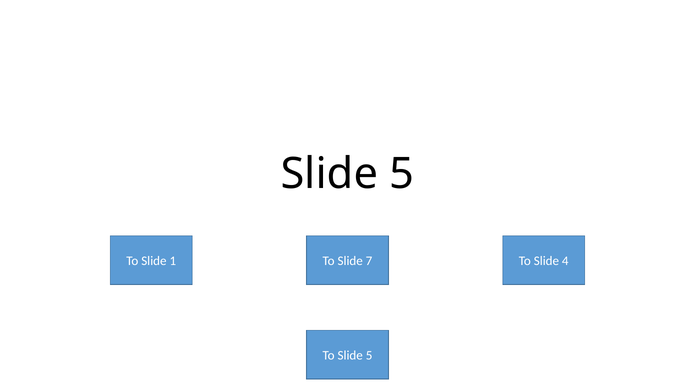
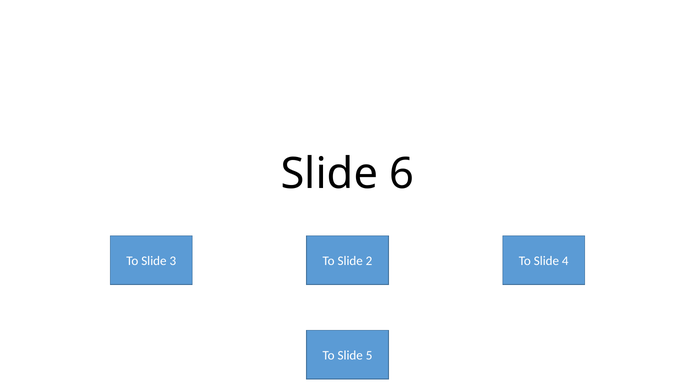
5 at (402, 174): 5 -> 6
1: 1 -> 3
7: 7 -> 2
